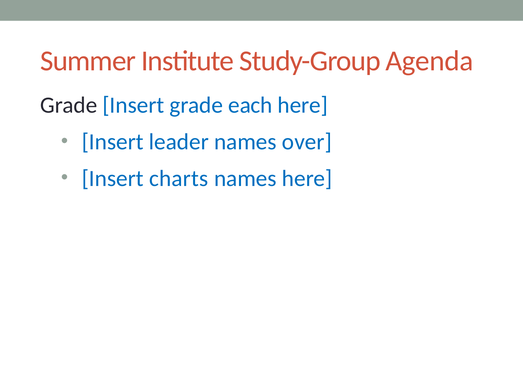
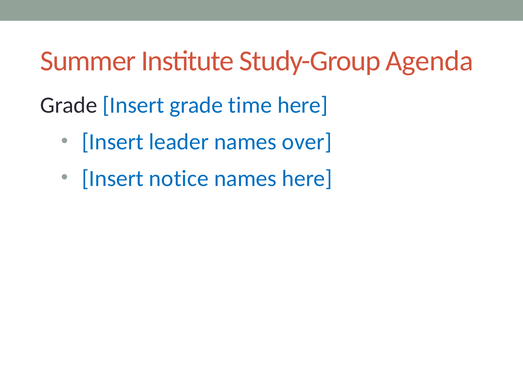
each: each -> time
charts: charts -> notice
